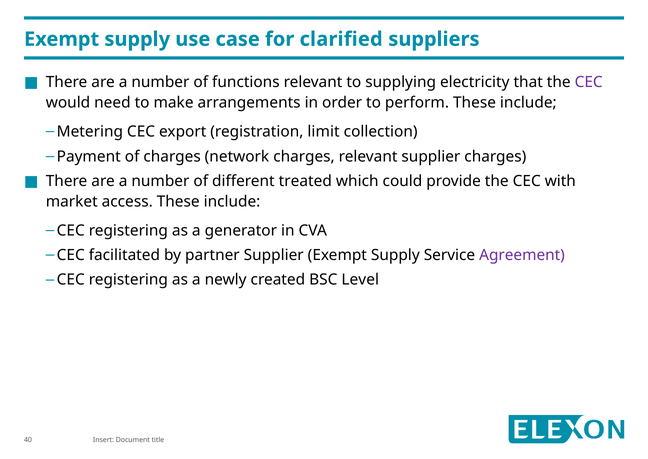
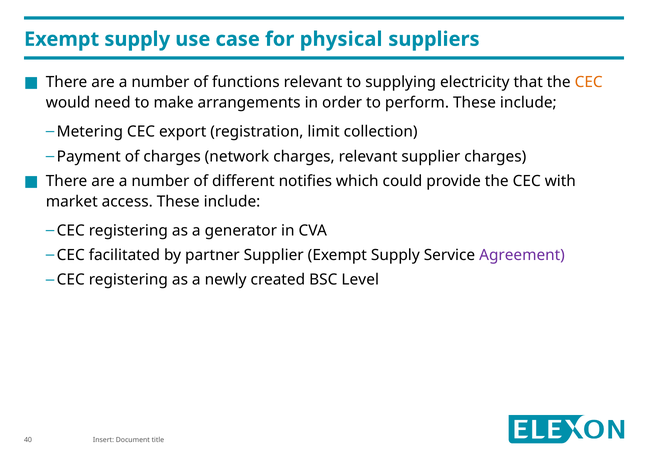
clarified: clarified -> physical
CEC at (589, 82) colour: purple -> orange
treated: treated -> notifies
